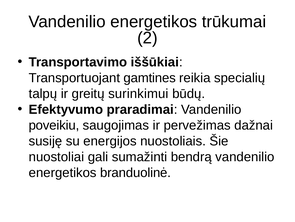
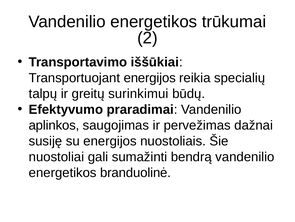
Transportuojant gamtines: gamtines -> energijos
poveikiu: poveikiu -> aplinkos
